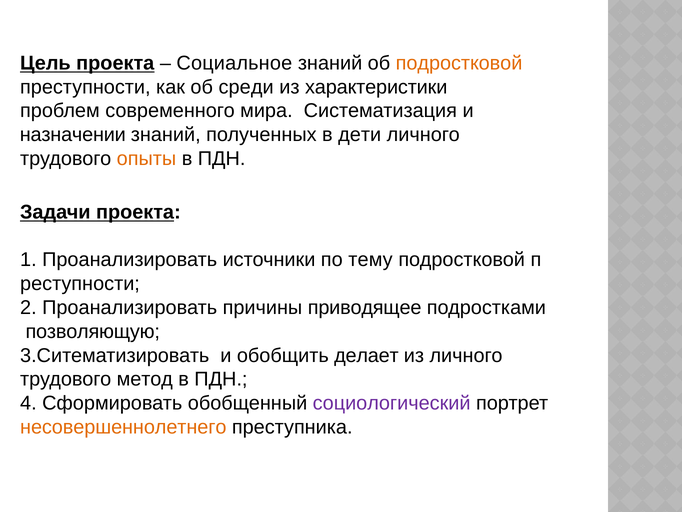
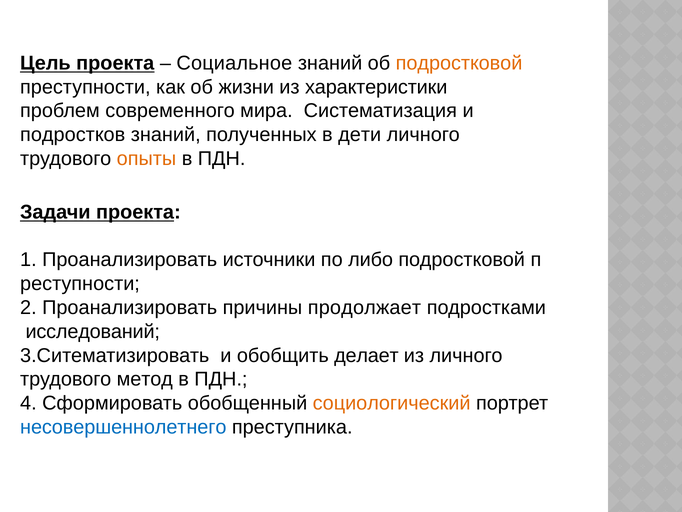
среди: среди -> жизни
назначении: назначении -> подростков
тему: тему -> либо
приводящее: приводящее -> продолжает
позволяющую: позволяющую -> исследований
социологический colour: purple -> orange
несовершеннолетнего colour: orange -> blue
